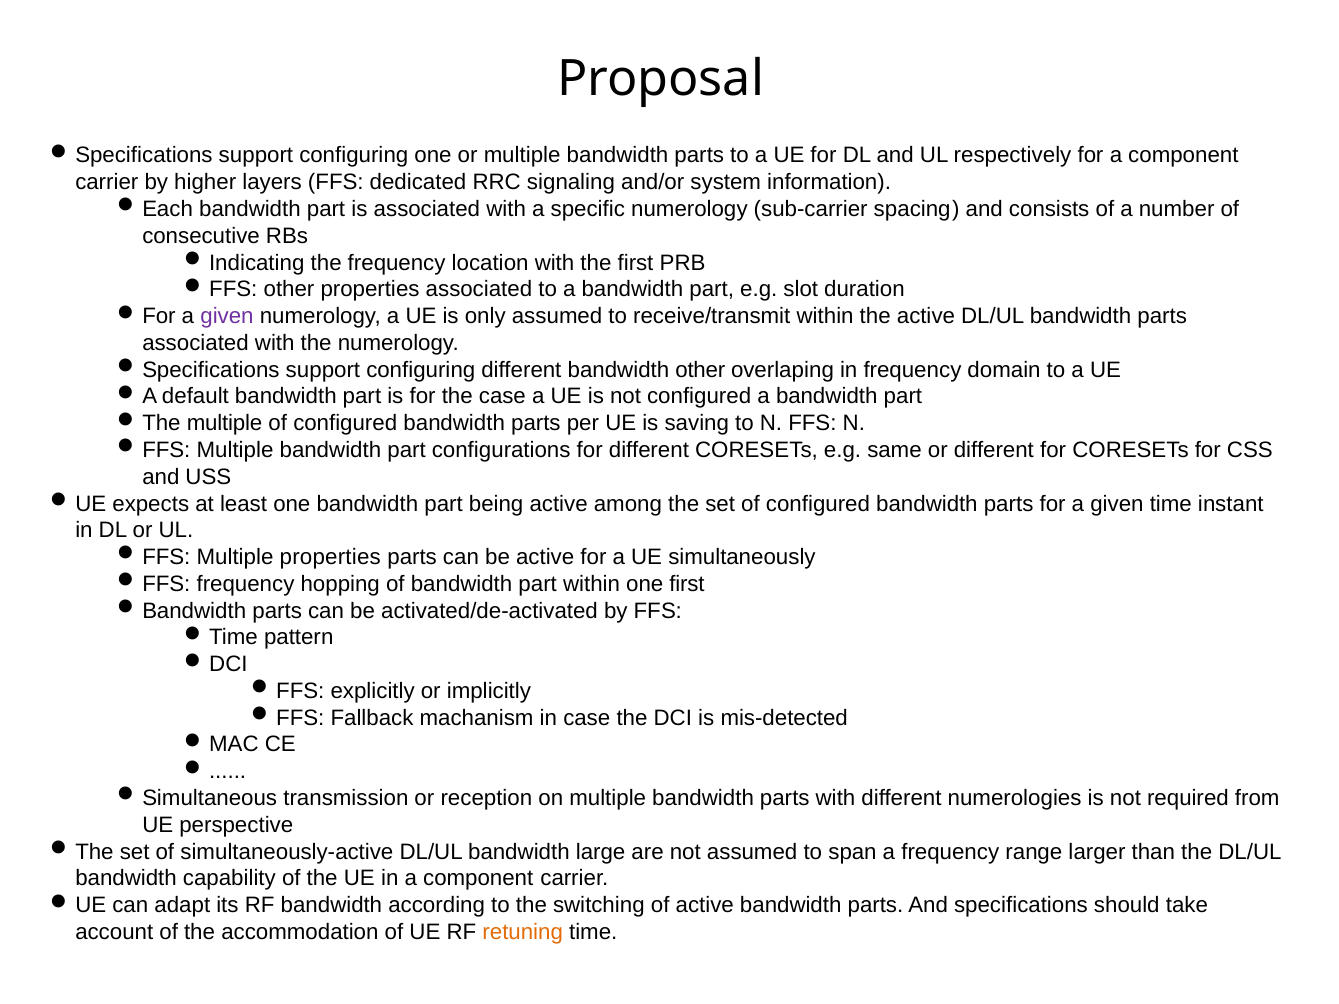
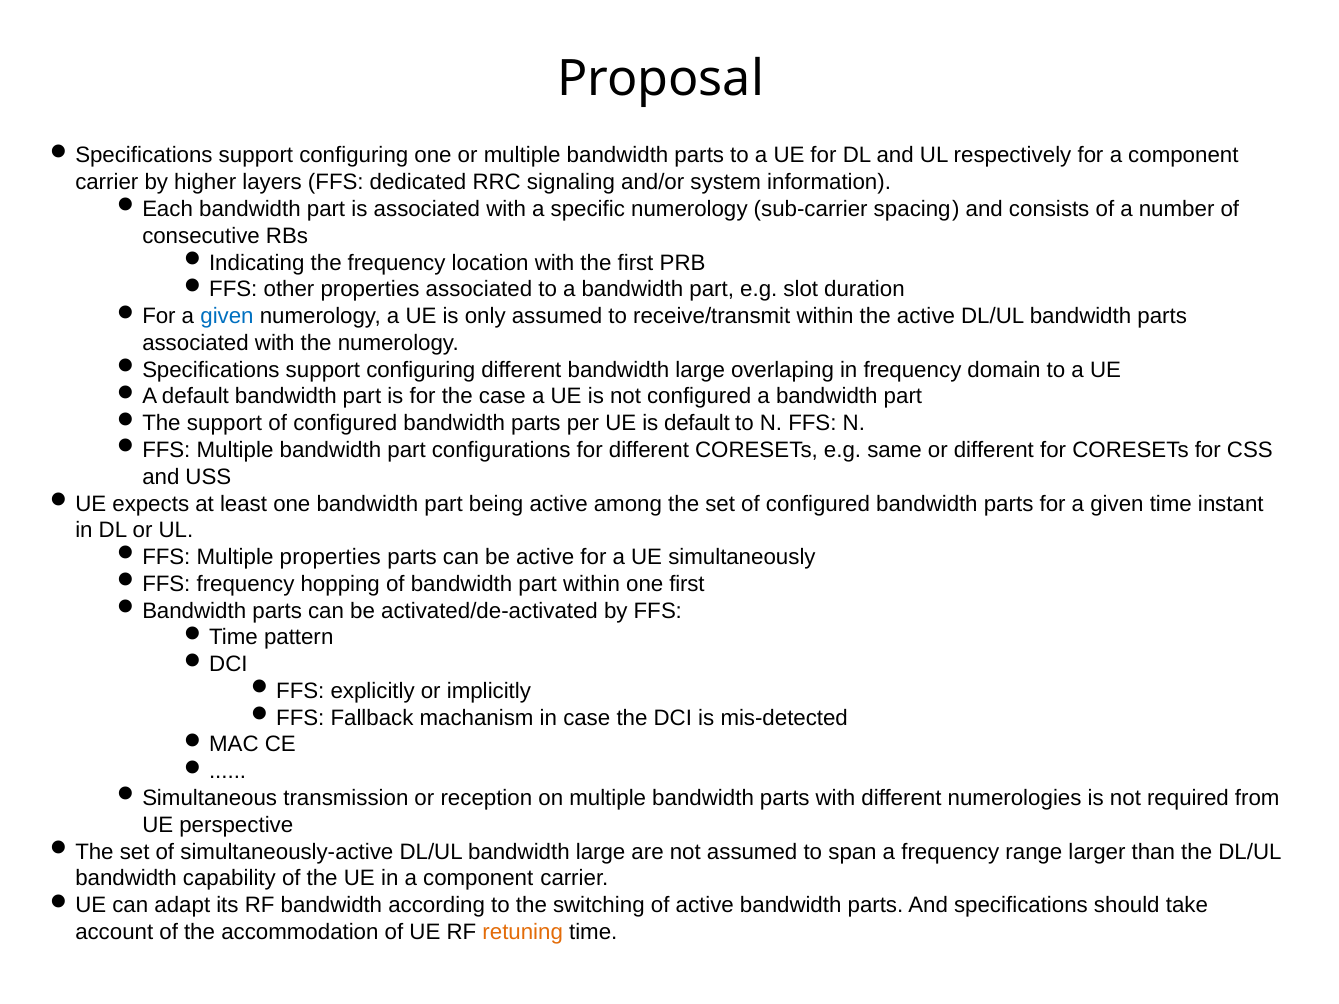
given at (227, 316) colour: purple -> blue
different bandwidth other: other -> large
multiple at (225, 423): multiple -> support
is saving: saving -> default
